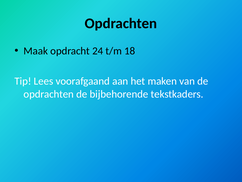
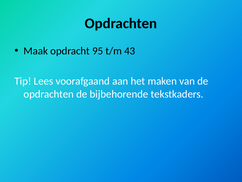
24: 24 -> 95
18: 18 -> 43
